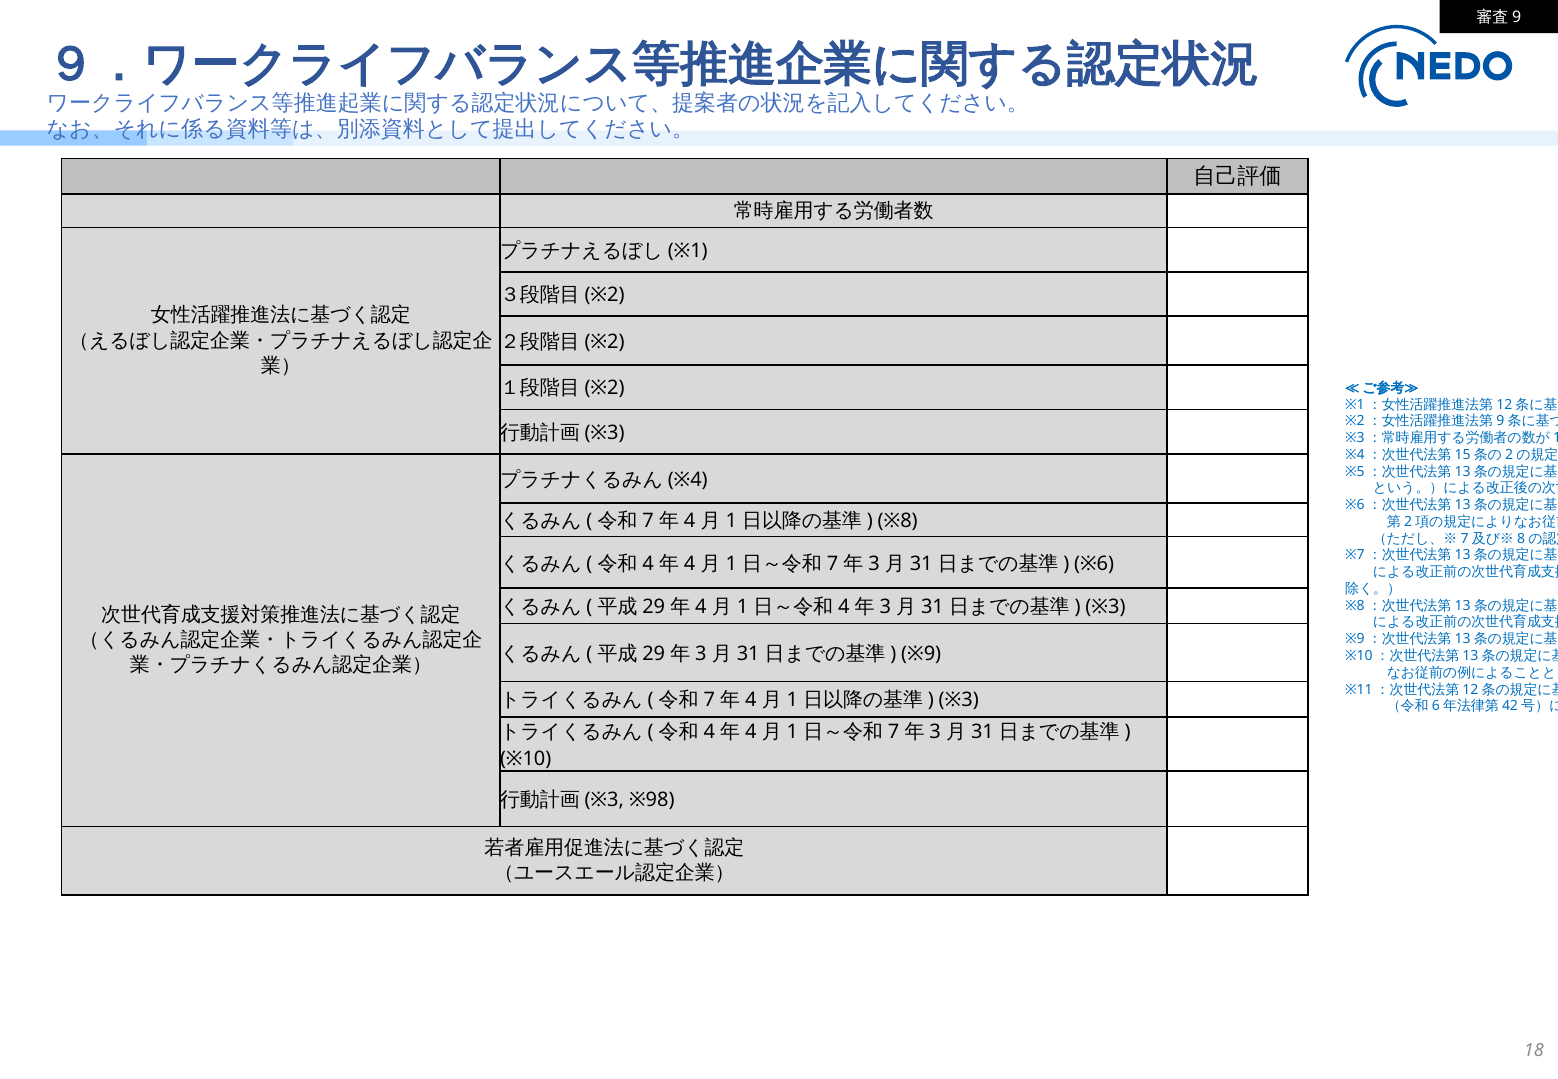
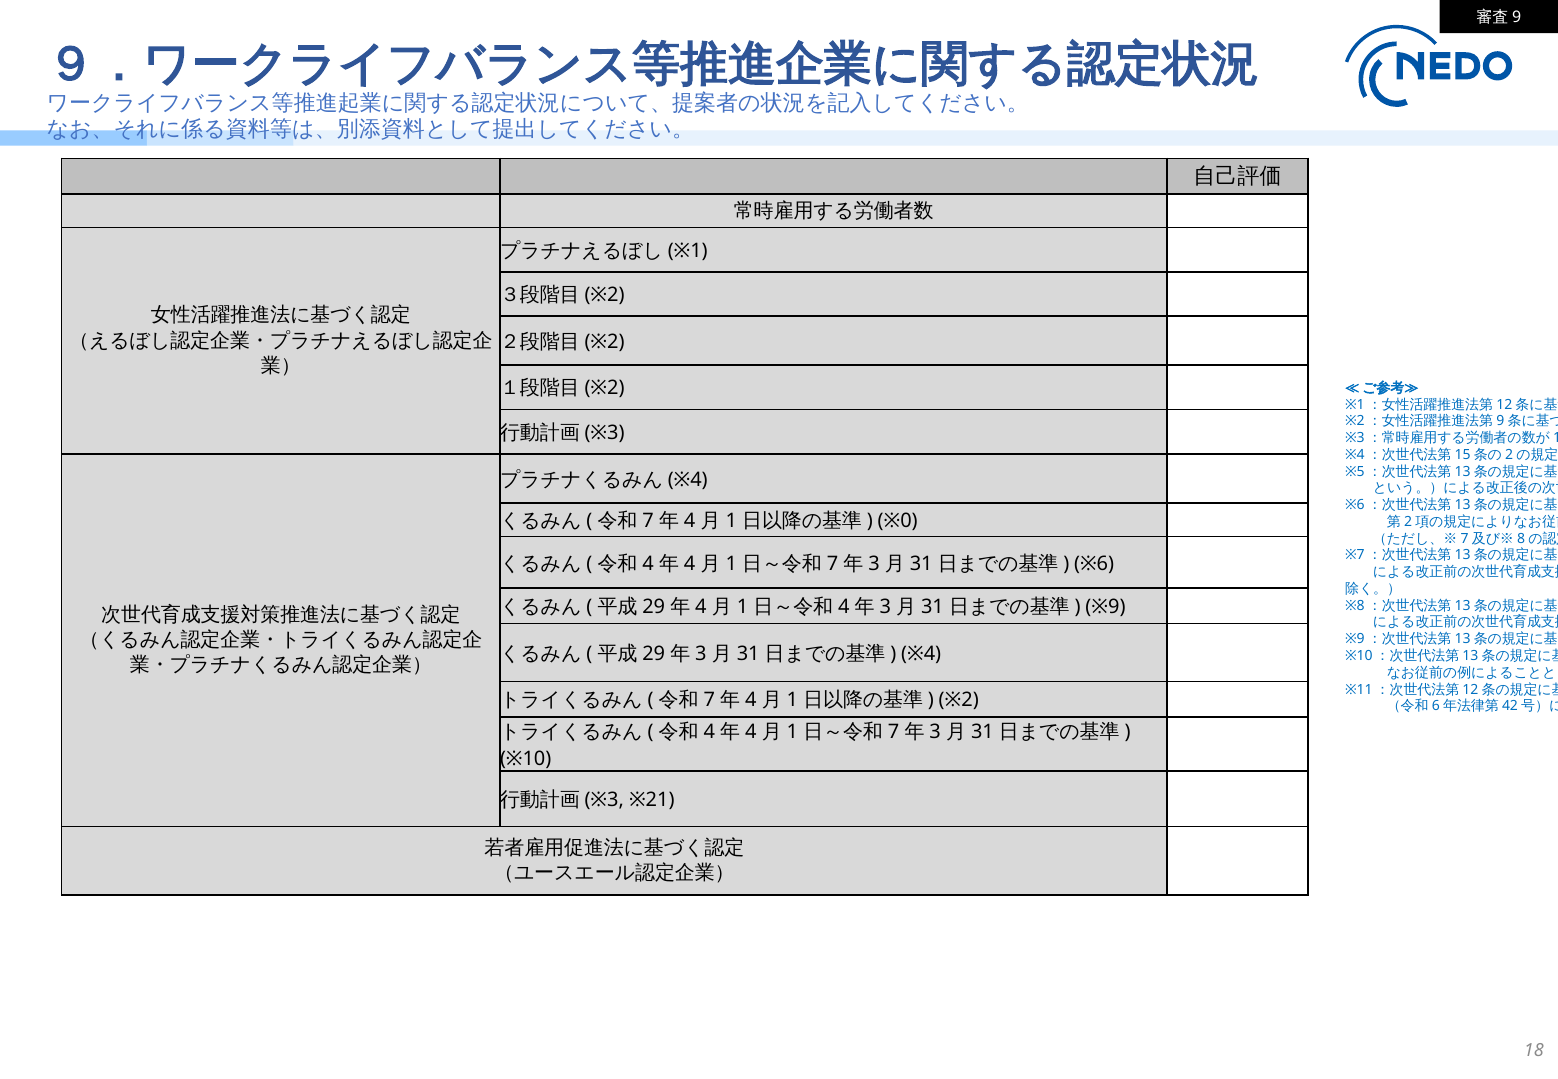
※8: ※8 -> ※0
※3 at (1105, 607): ※3 -> ※9
※9: ※9 -> ※4
※3 at (959, 700): ※3 -> ※2
※98: ※98 -> ※21
